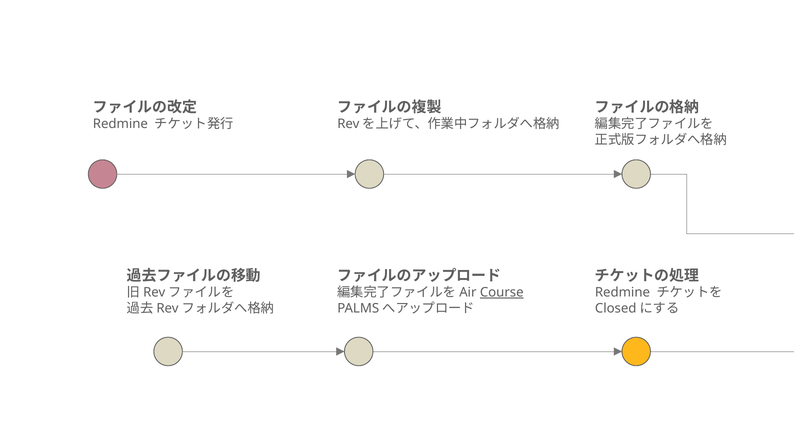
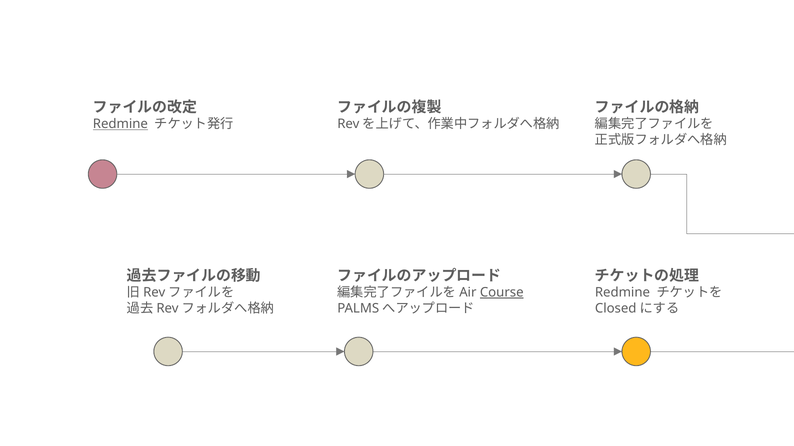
Redmine at (120, 124) underline: none -> present
